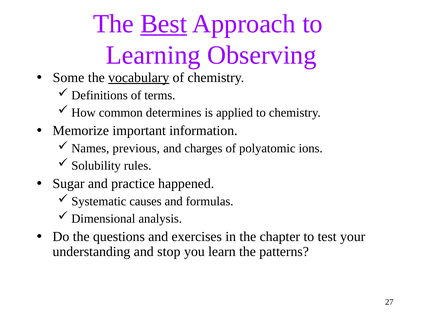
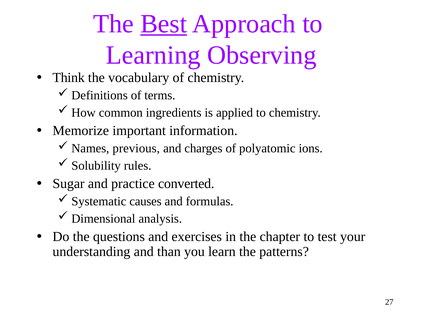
Some: Some -> Think
vocabulary underline: present -> none
determines: determines -> ingredients
happened: happened -> converted
stop: stop -> than
